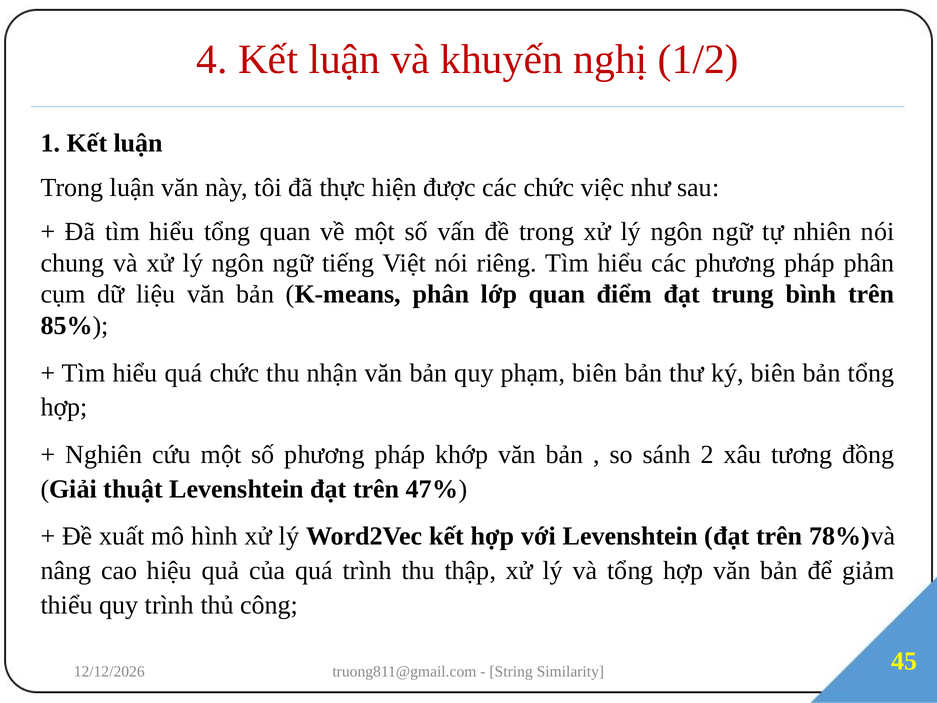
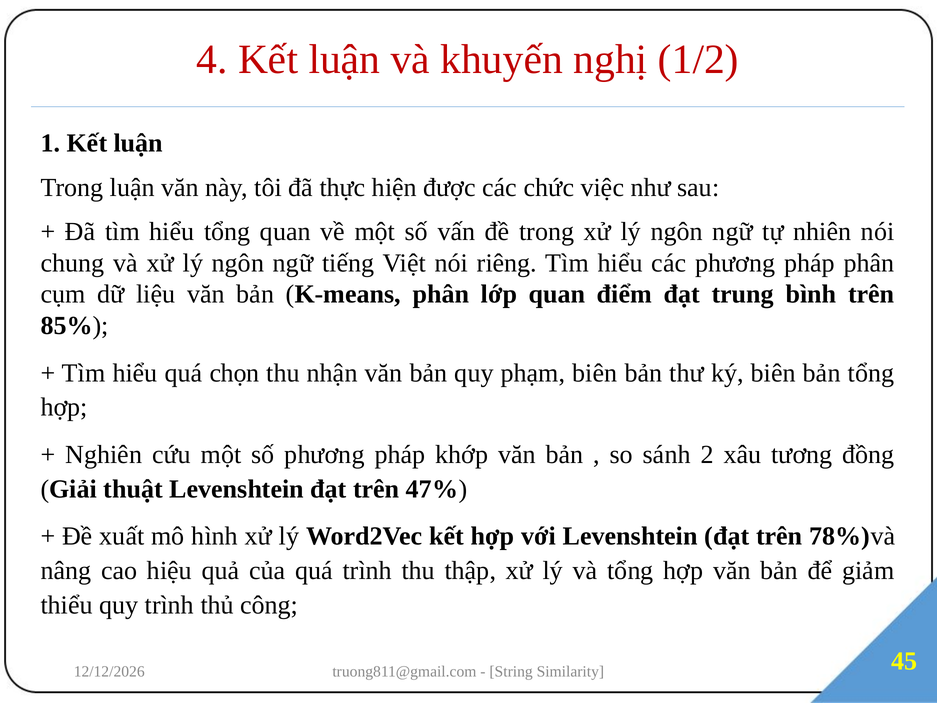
quá chức: chức -> chọn
